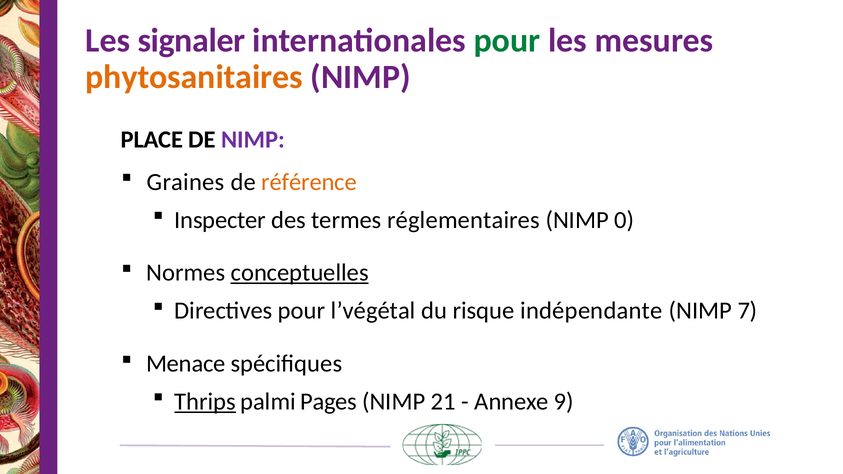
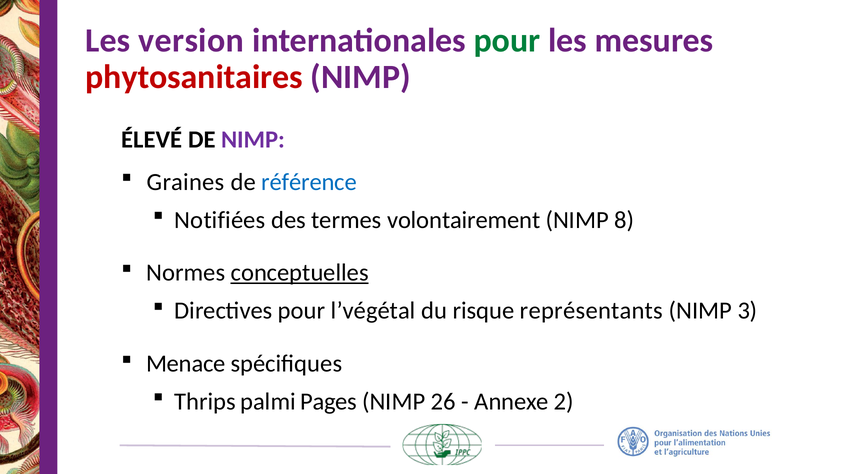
signaler: signaler -> version
phytosanitaires colour: orange -> red
PLACE: PLACE -> ÉLEVÉ
référence colour: orange -> blue
Inspecter: Inspecter -> Notifiées
réglementaires: réglementaires -> volontairement
0: 0 -> 8
indépendante: indépendante -> représentants
7: 7 -> 3
Thrips underline: present -> none
21: 21 -> 26
9: 9 -> 2
